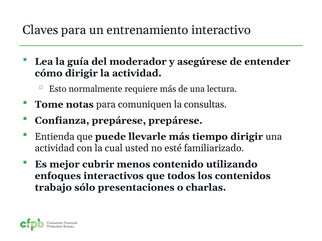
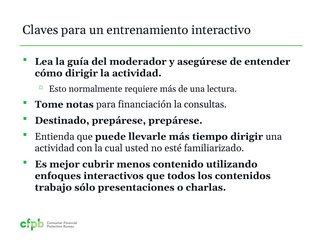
comuniquen: comuniquen -> financiación
Confianza: Confianza -> Destinado
